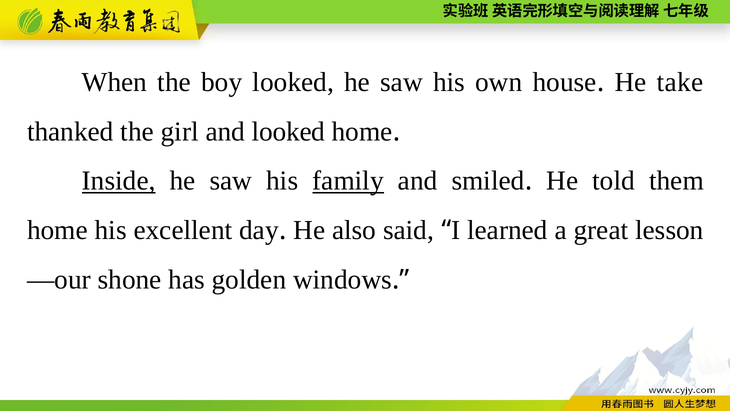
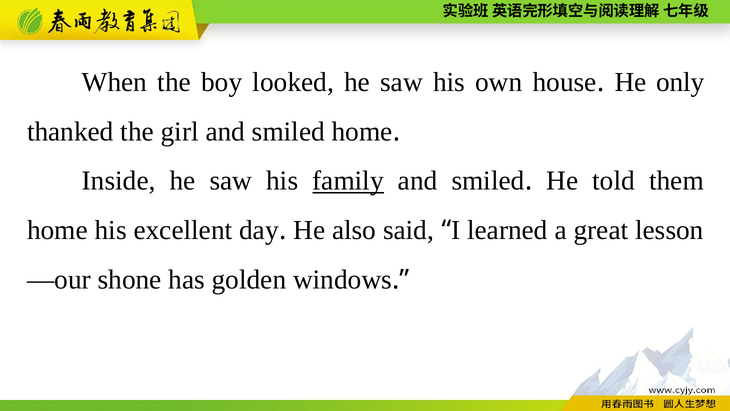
take: take -> only
girl and looked: looked -> smiled
Inside underline: present -> none
